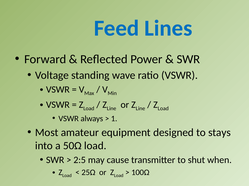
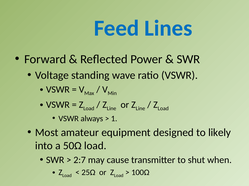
stays: stays -> likely
2:5: 2:5 -> 2:7
